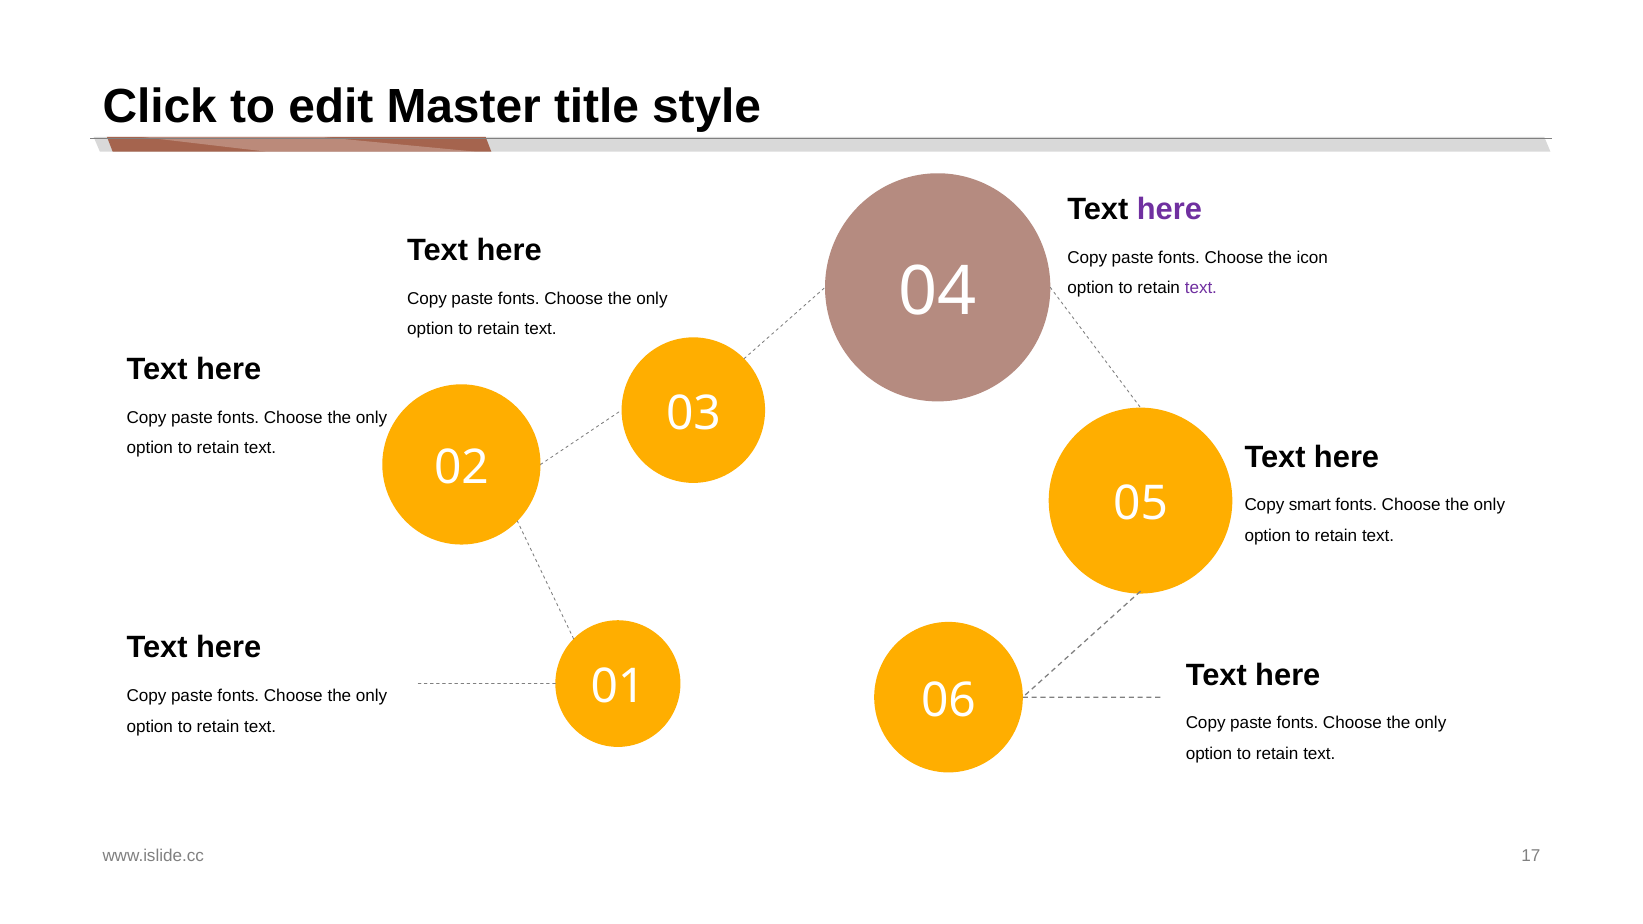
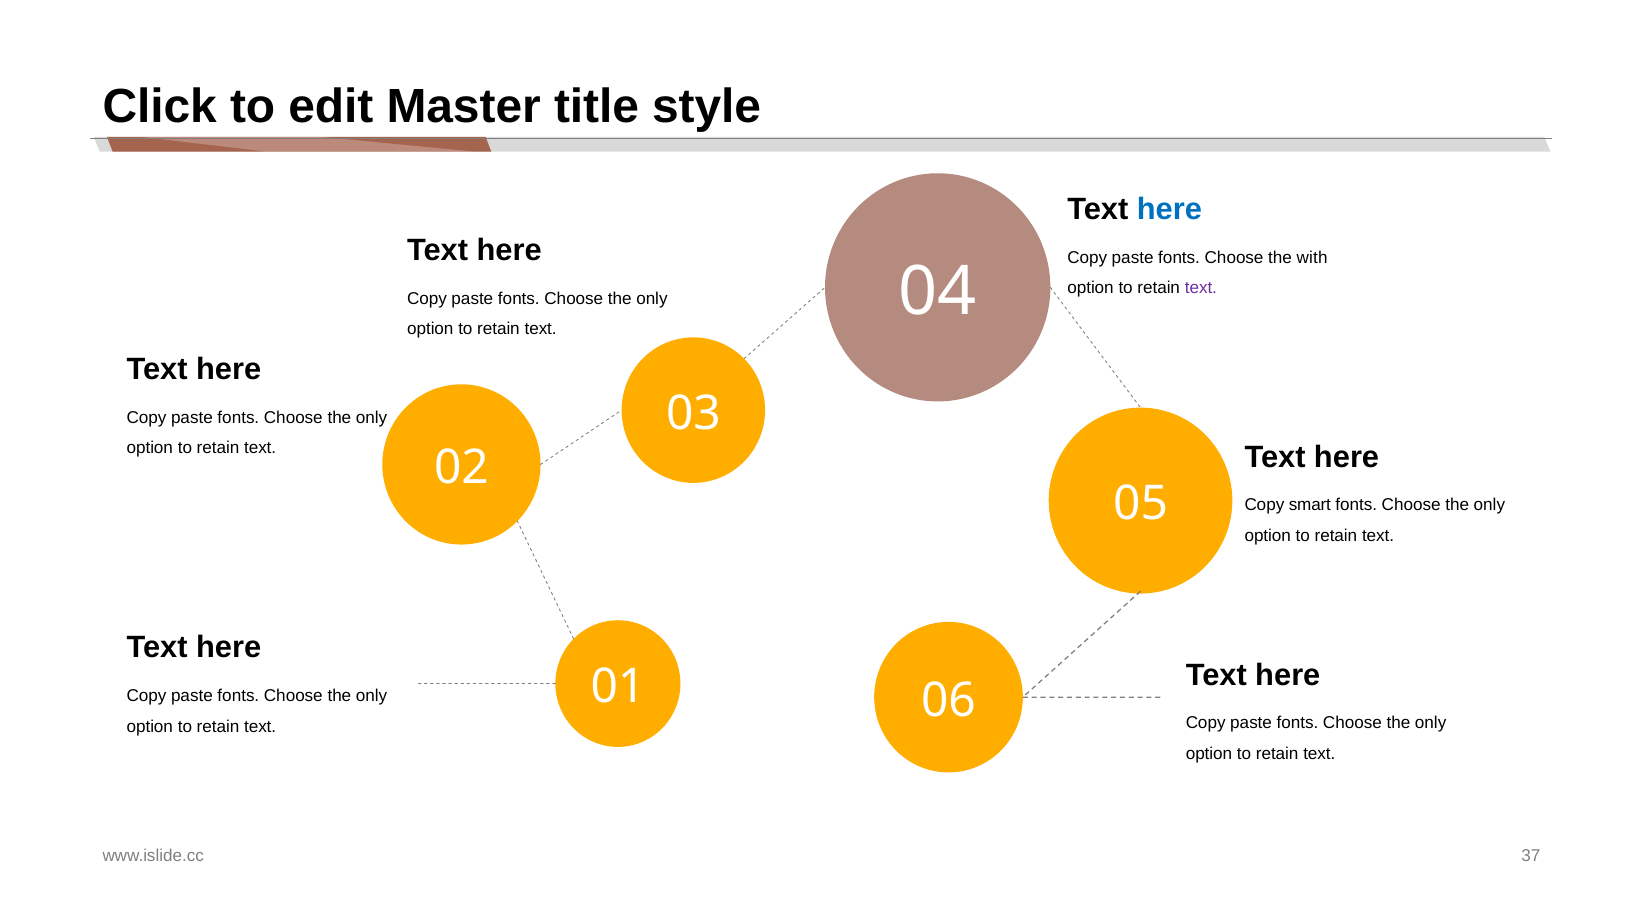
here at (1169, 210) colour: purple -> blue
icon: icon -> with
17: 17 -> 37
